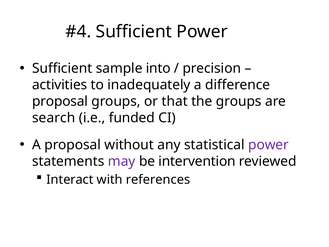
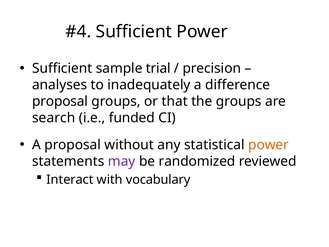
into: into -> trial
activities: activities -> analyses
power at (269, 145) colour: purple -> orange
intervention: intervention -> randomized
references: references -> vocabulary
